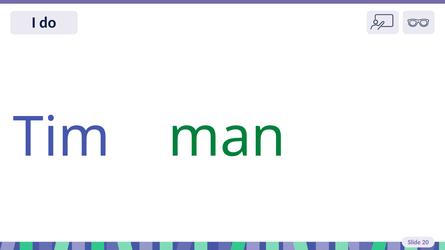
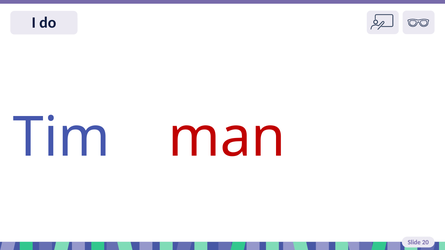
man colour: green -> red
